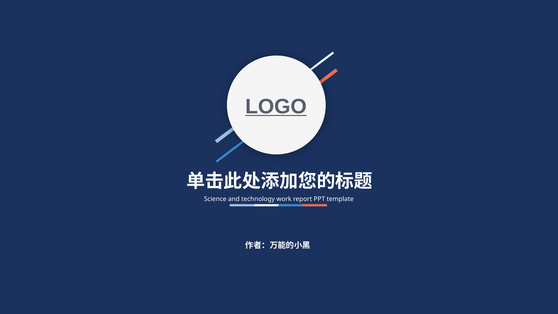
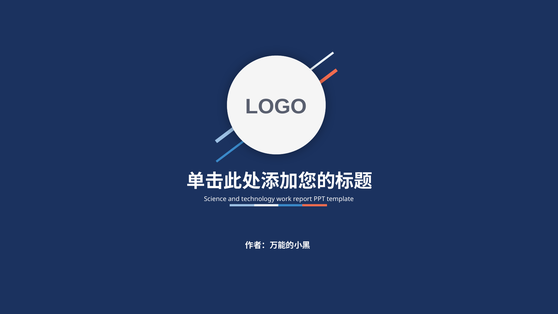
LOGO underline: present -> none
